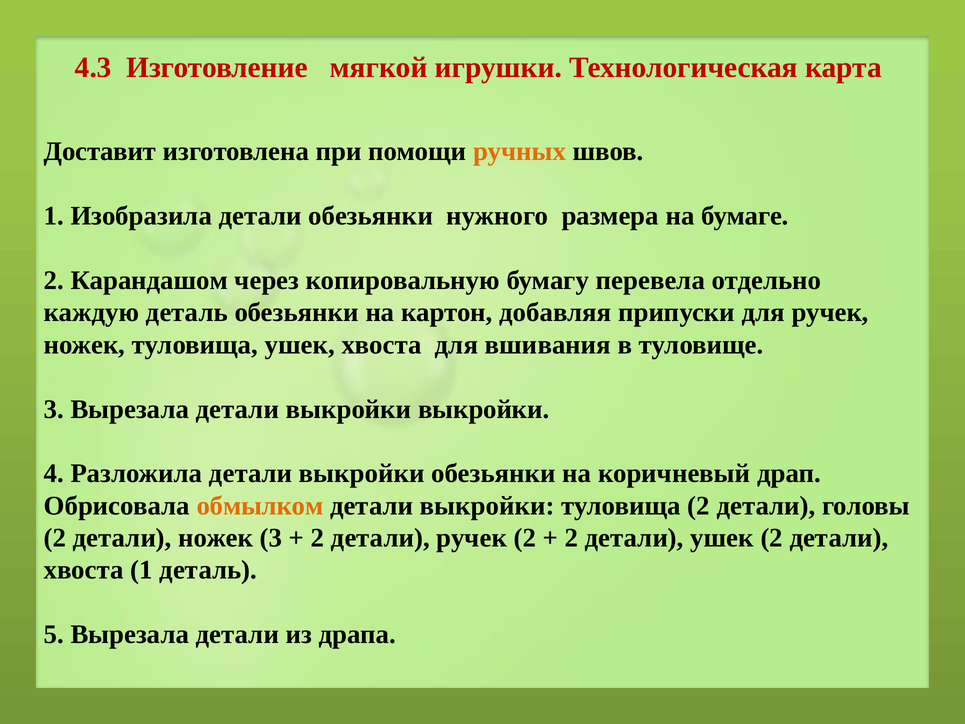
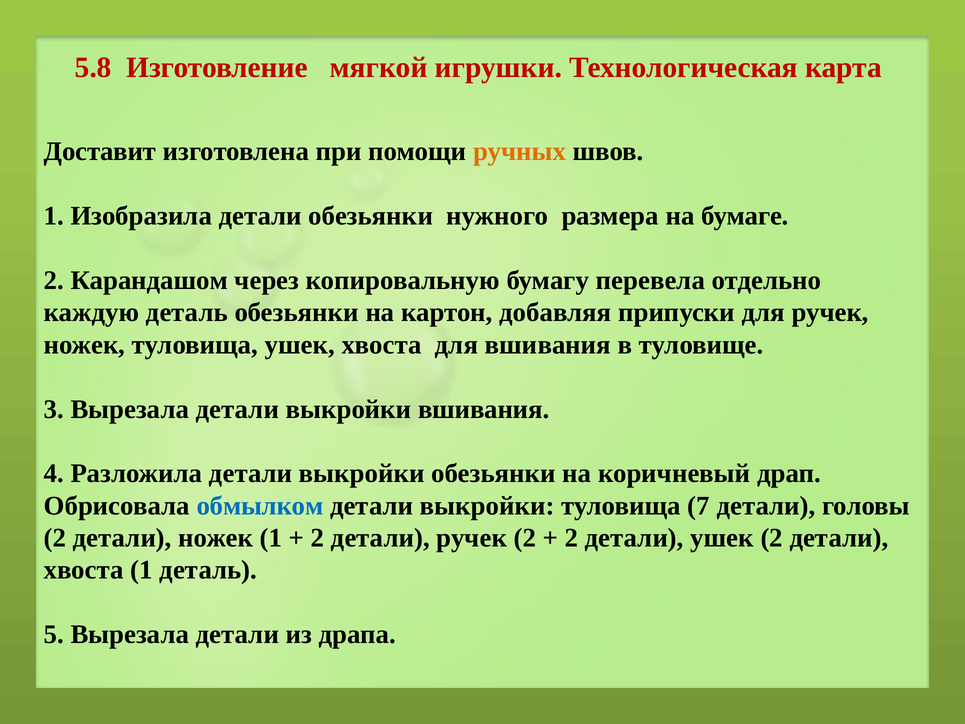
4.3: 4.3 -> 5.8
выкройки выкройки: выкройки -> вшивания
обмылком colour: orange -> blue
туловища 2: 2 -> 7
ножек 3: 3 -> 1
